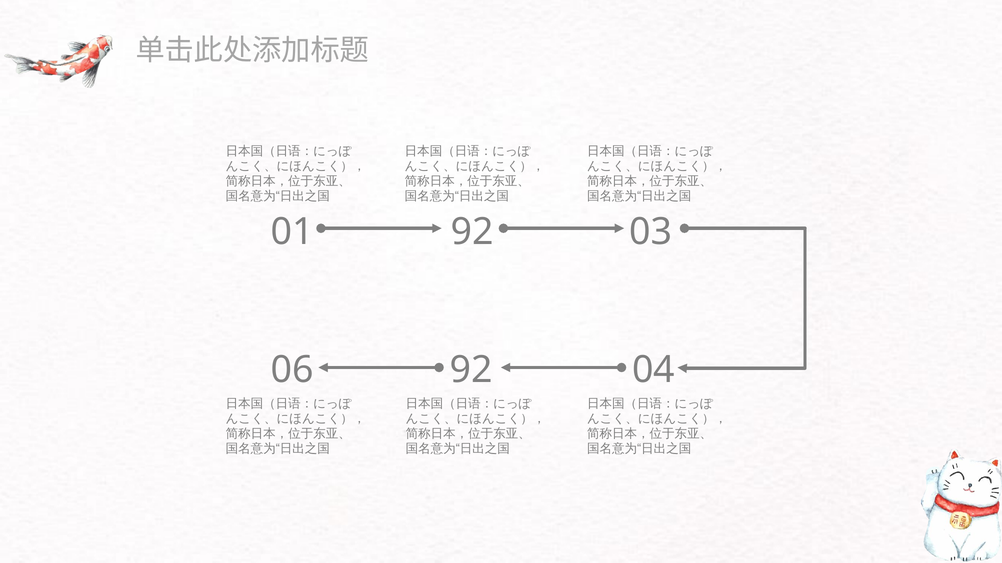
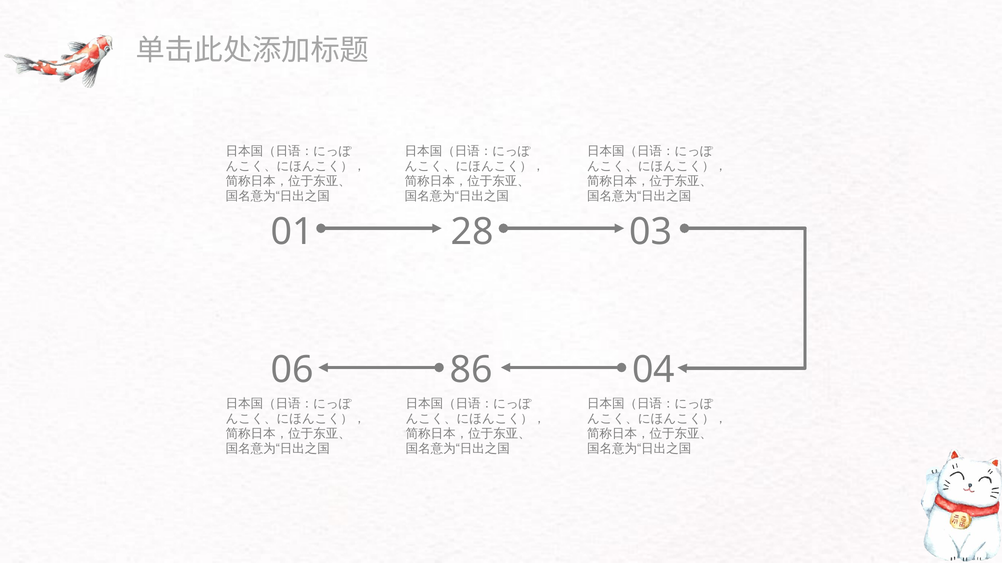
01 92: 92 -> 28
06 92: 92 -> 86
